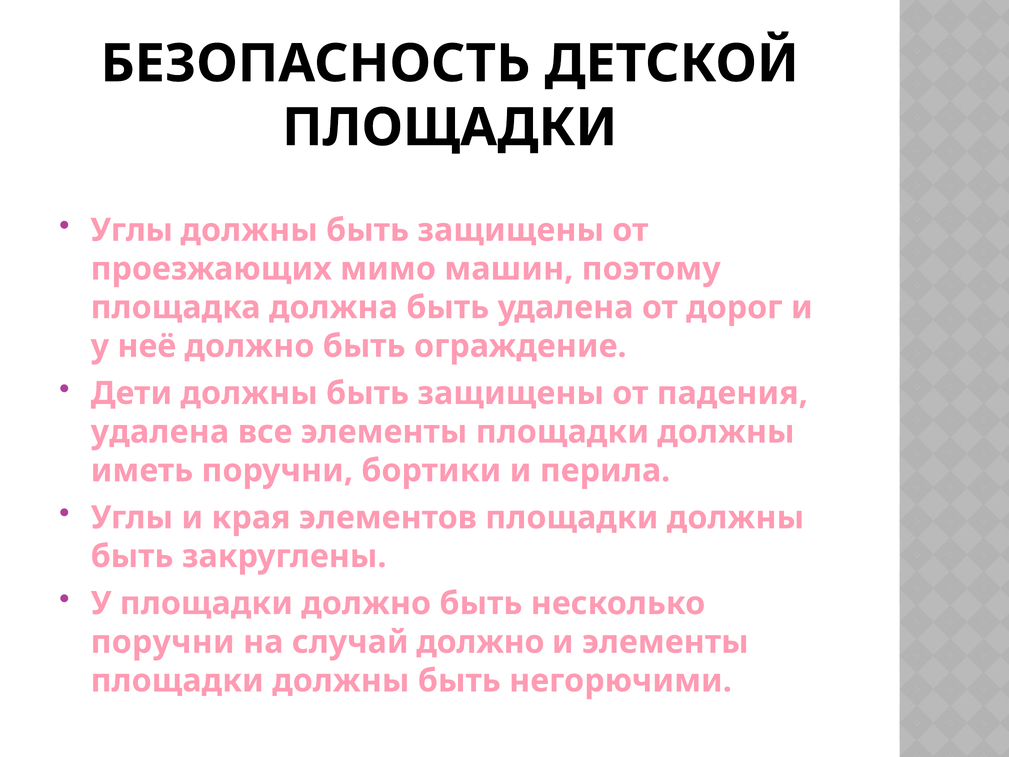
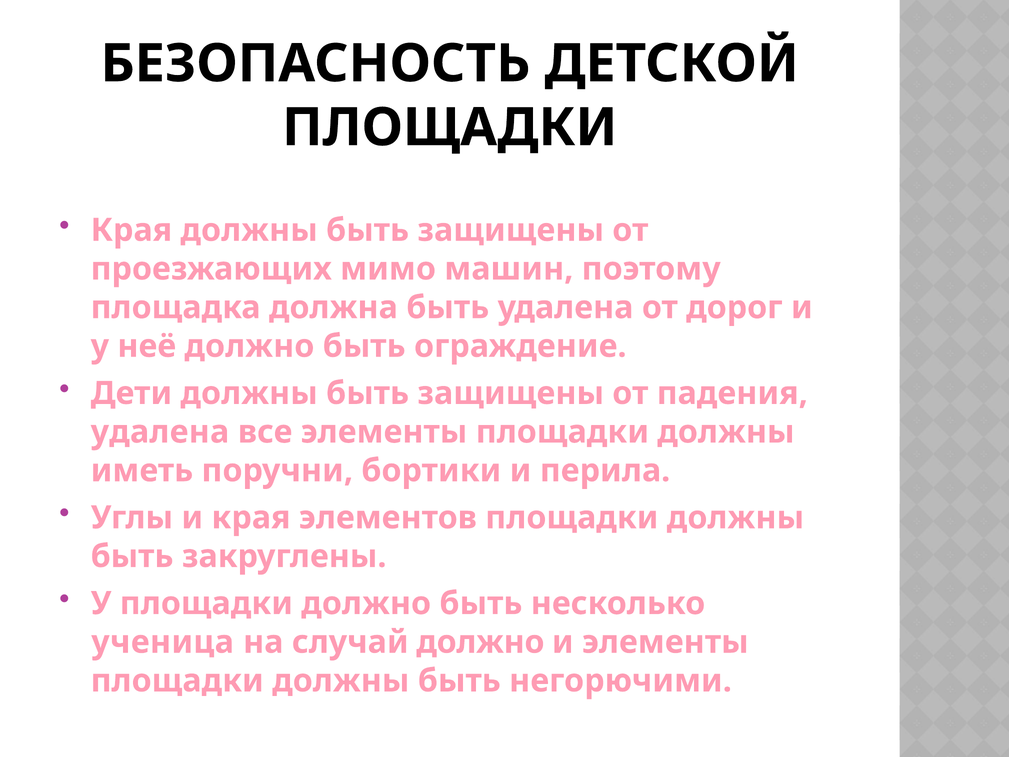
Углы at (132, 230): Углы -> Края
поручни at (163, 642): поручни -> ученица
